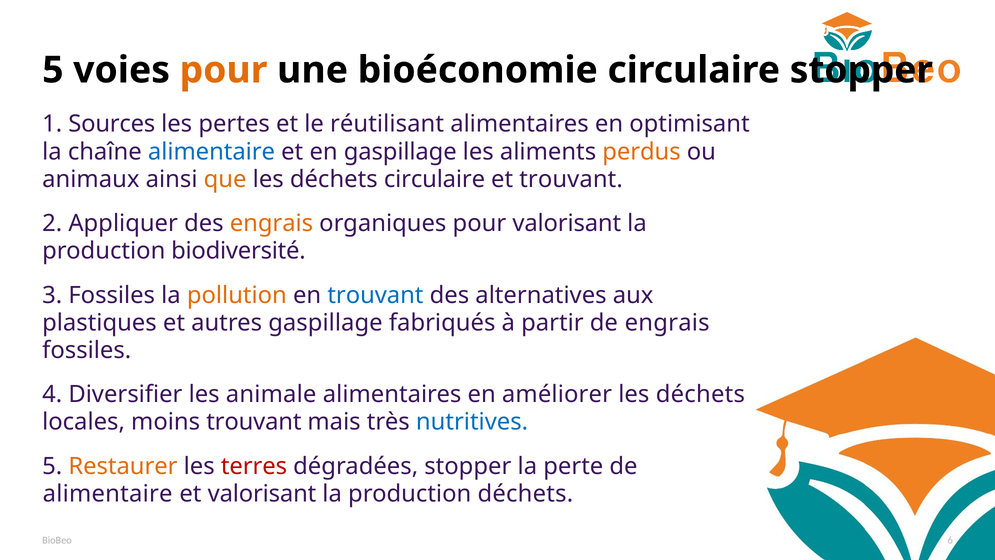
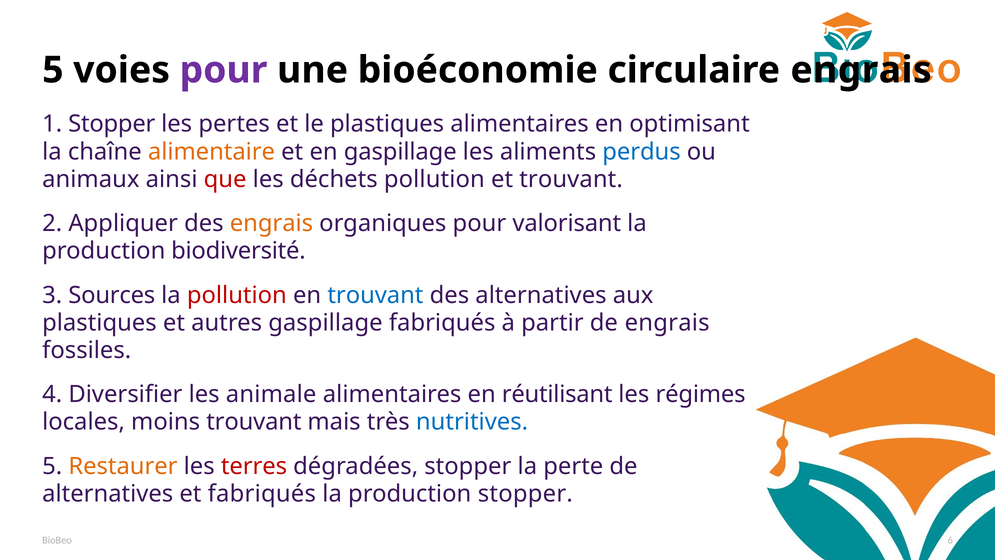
pour at (224, 70) colour: orange -> purple
circulaire stopper: stopper -> engrais
1 Sources: Sources -> Stopper
le réutilisant: réutilisant -> plastiques
alimentaire at (212, 152) colour: blue -> orange
perdus colour: orange -> blue
que colour: orange -> red
déchets circulaire: circulaire -> pollution
3 Fossiles: Fossiles -> Sources
pollution at (237, 295) colour: orange -> red
améliorer: améliorer -> réutilisant
déchets at (700, 394): déchets -> régimes
alimentaire at (108, 494): alimentaire -> alternatives
et valorisant: valorisant -> fabriqués
production déchets: déchets -> stopper
